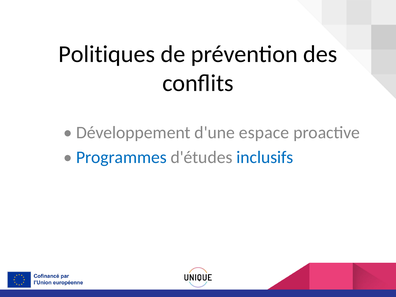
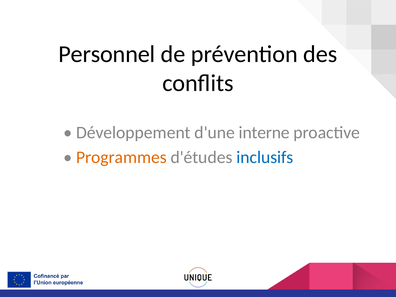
Politiques: Politiques -> Personnel
espace: espace -> interne
Programmes colour: blue -> orange
